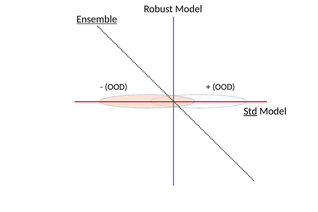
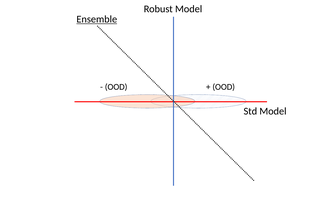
Std underline: present -> none
